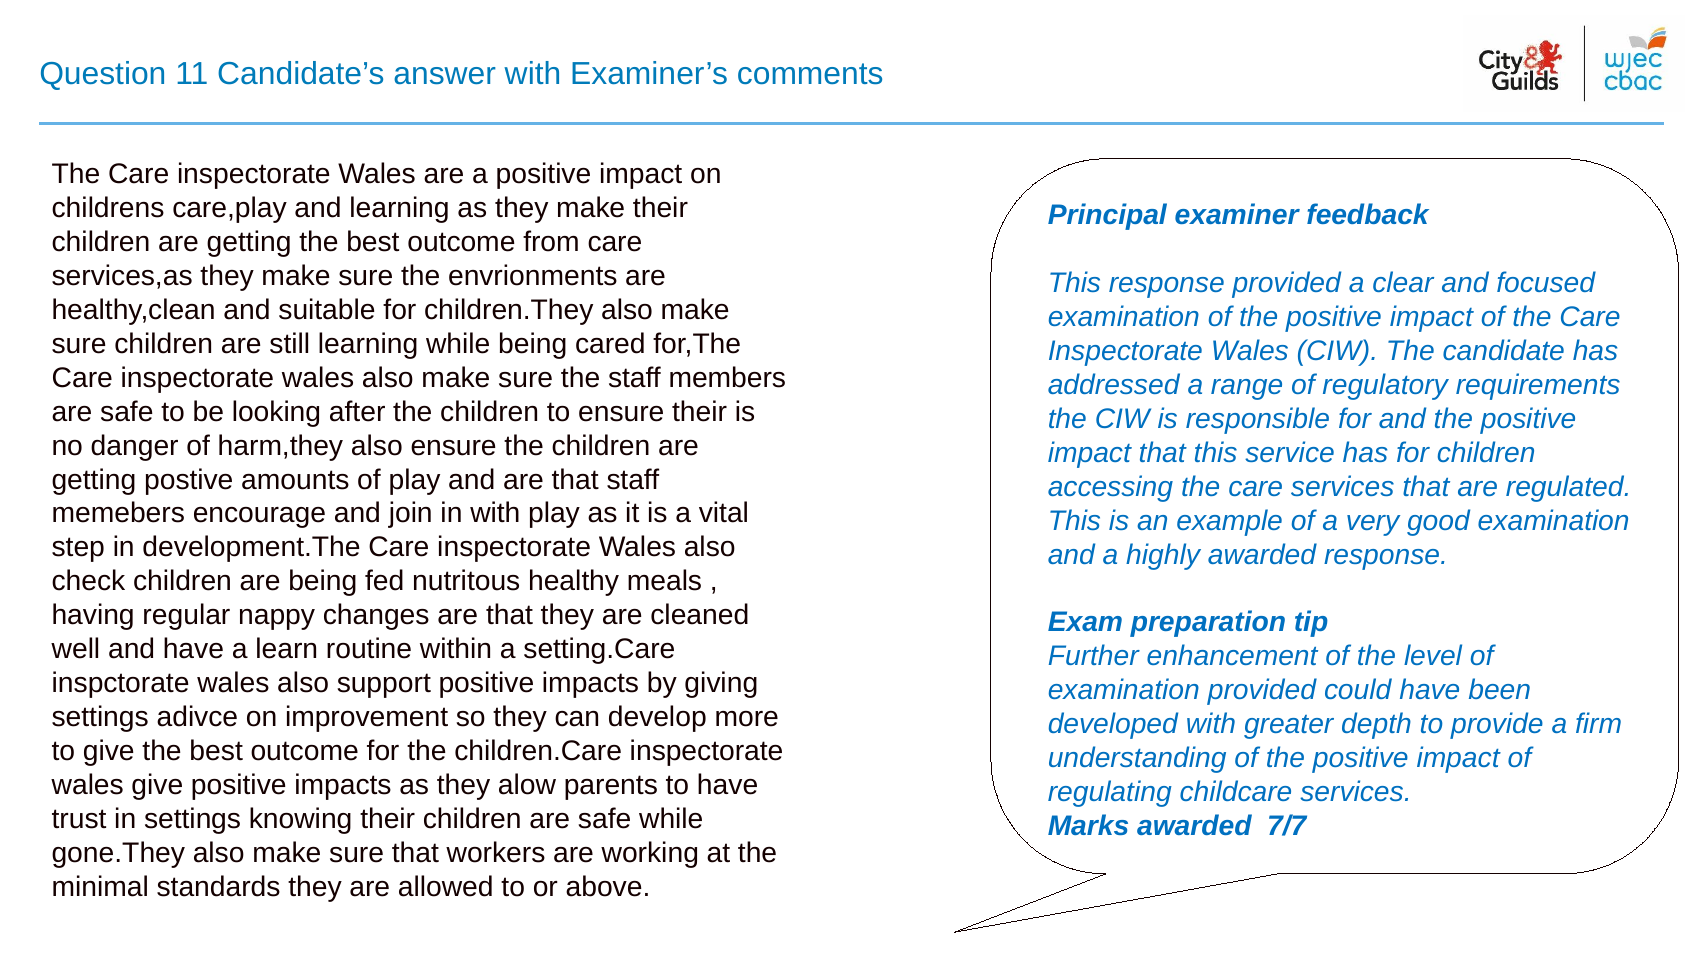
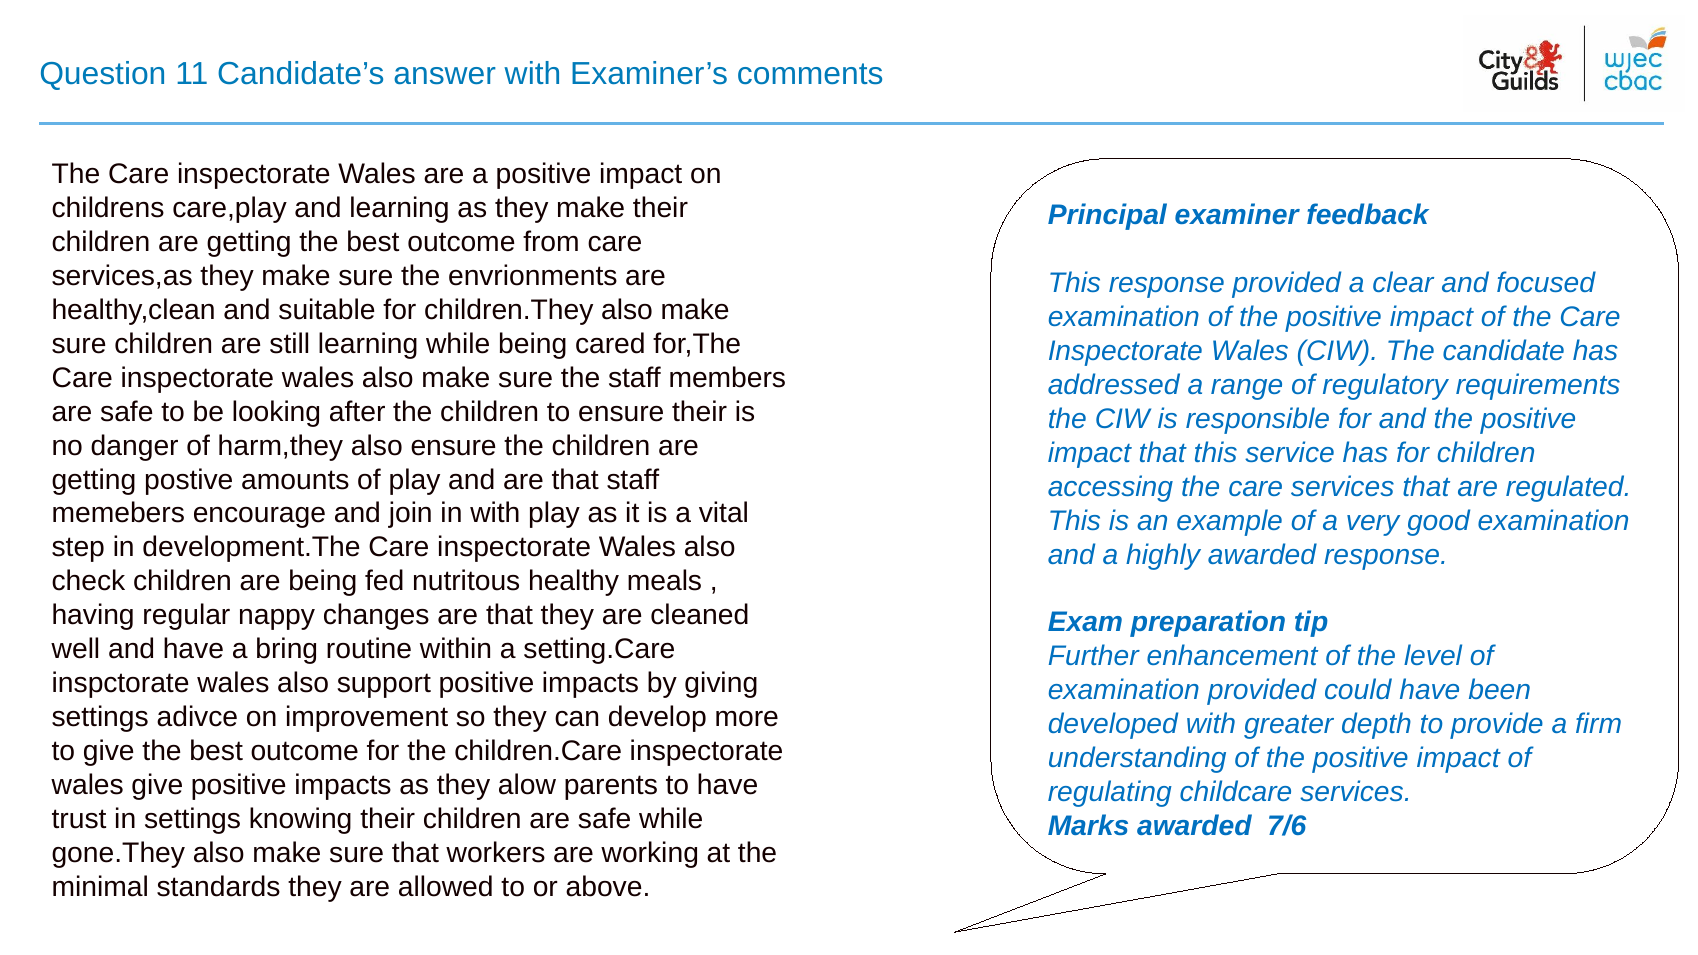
learn: learn -> bring
7/7: 7/7 -> 7/6
